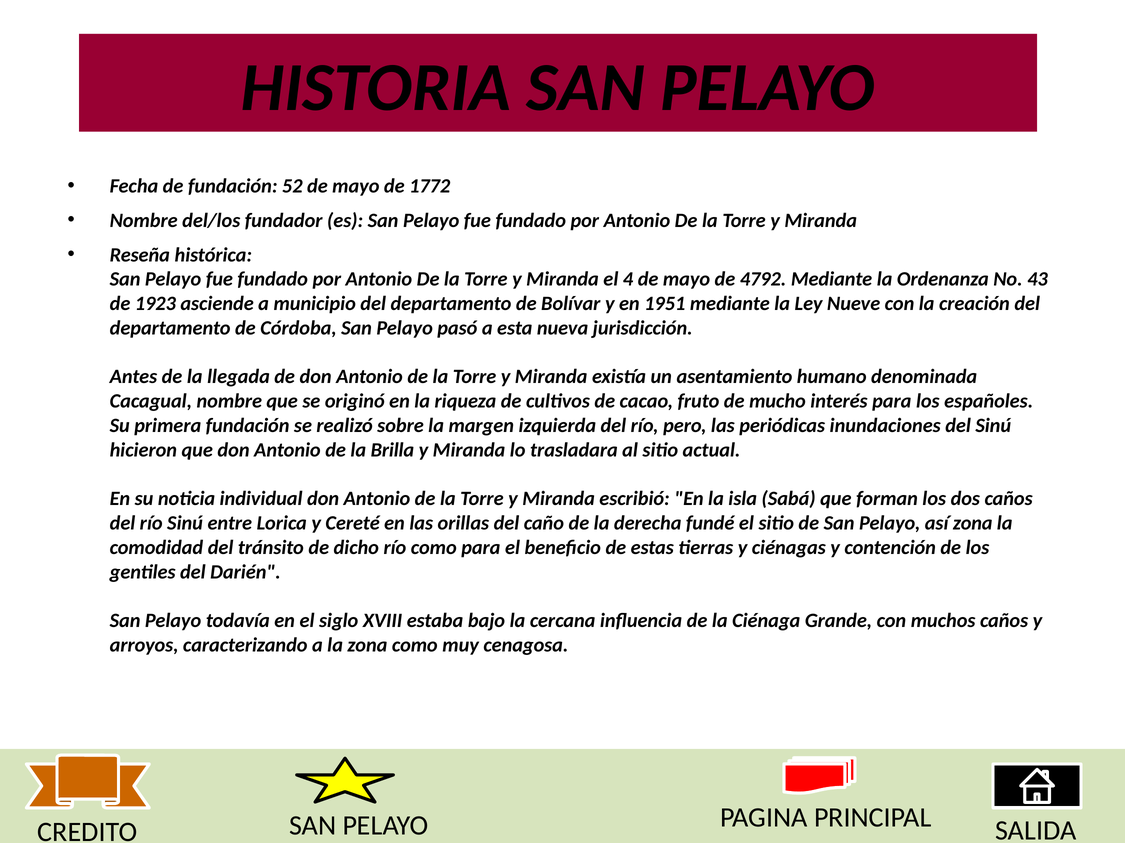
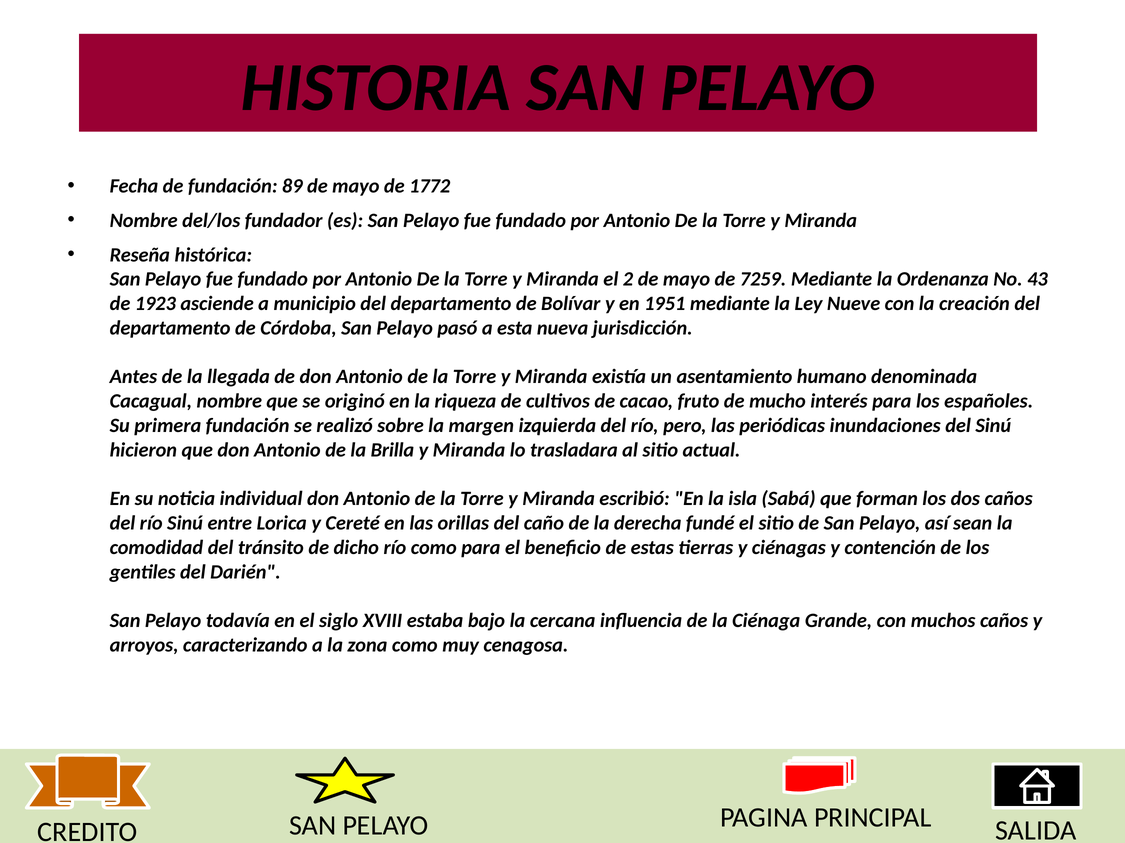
52: 52 -> 89
4: 4 -> 2
4792: 4792 -> 7259
así zona: zona -> sean
